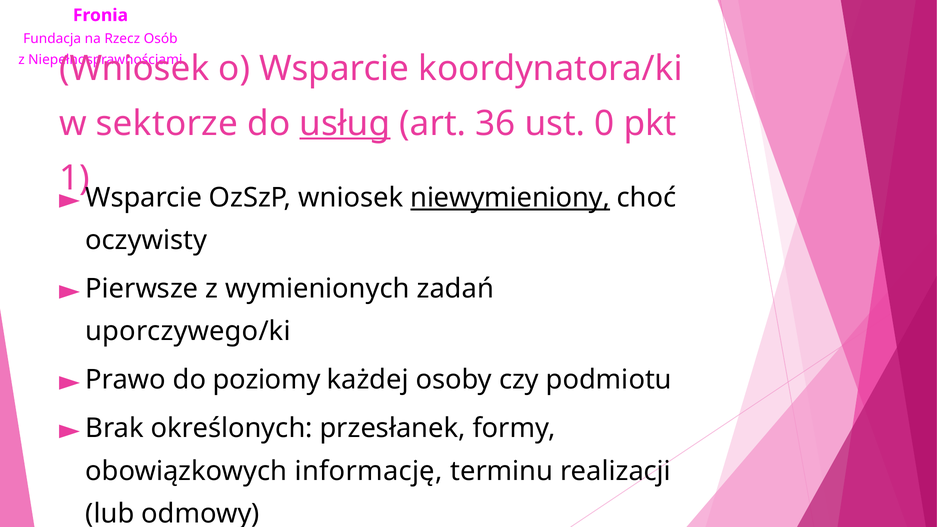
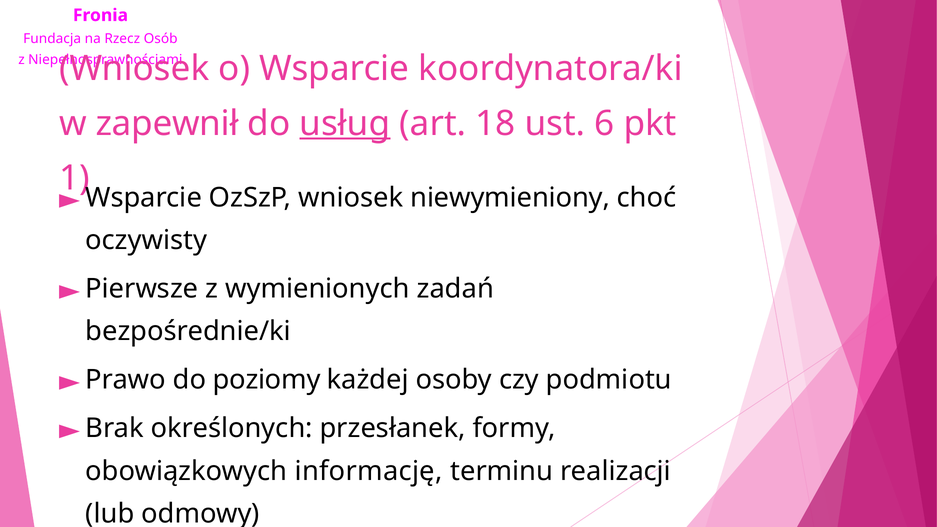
sektorze: sektorze -> zapewnił
36: 36 -> 18
0: 0 -> 6
niewymieniony underline: present -> none
uporczywego/ki: uporczywego/ki -> bezpośrednie/ki
